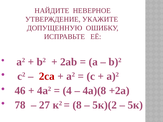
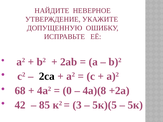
2са colour: red -> black
46: 46 -> 68
4: 4 -> 0
78: 78 -> 42
27: 27 -> 85
8: 8 -> 3
5к)(2: 5к)(2 -> 5к)(5
